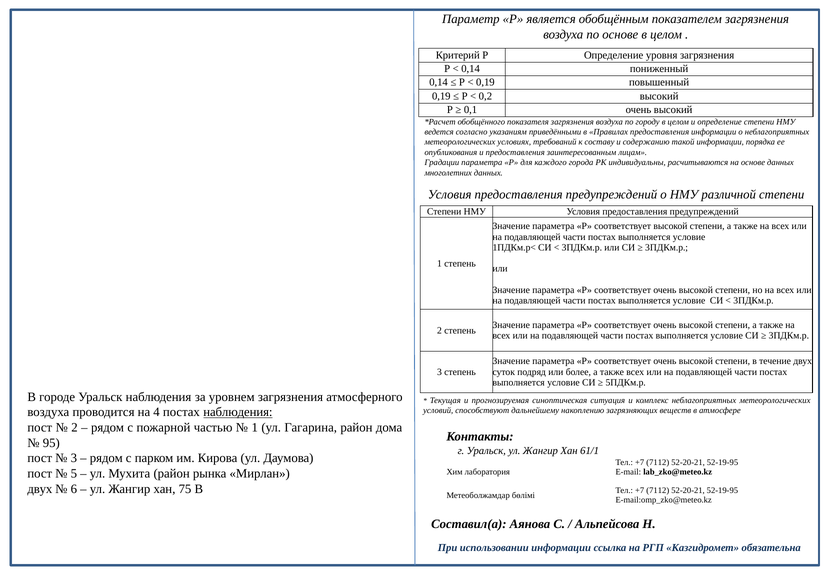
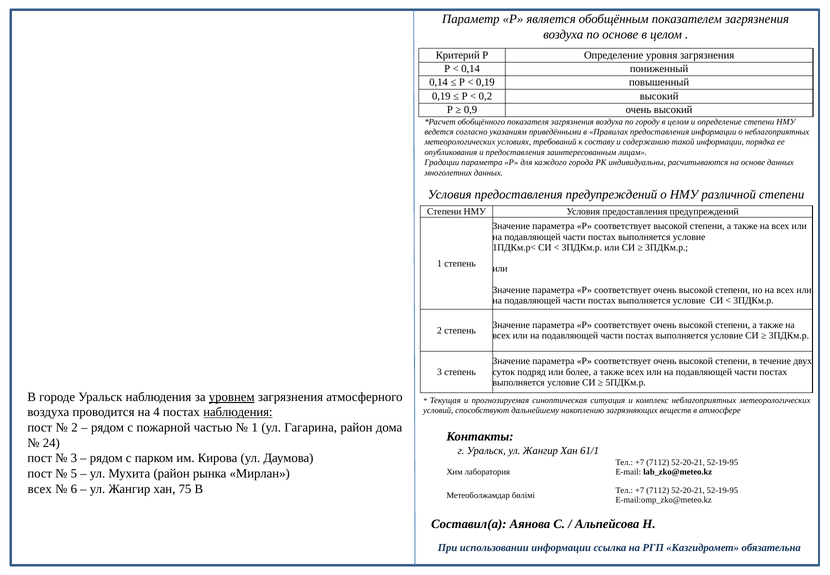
0,1: 0,1 -> 0,9
уровнем underline: none -> present
95: 95 -> 24
двух at (40, 489): двух -> всех
